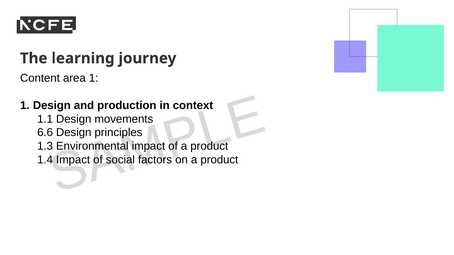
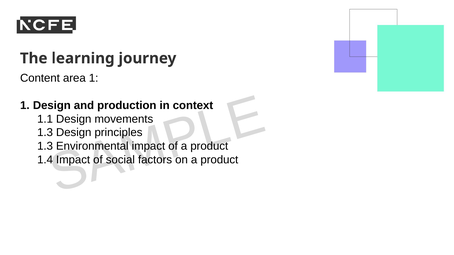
6.6 at (45, 133): 6.6 -> 1.3
